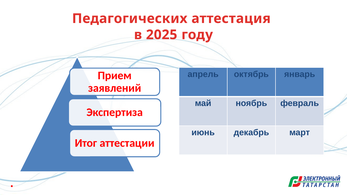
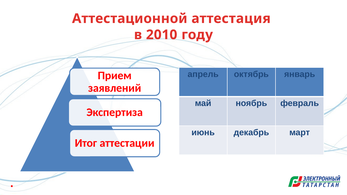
Педагогических: Педагогических -> Аттестационной
2025: 2025 -> 2010
